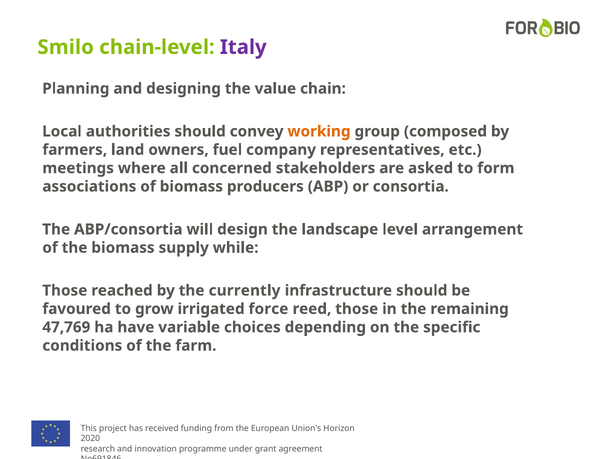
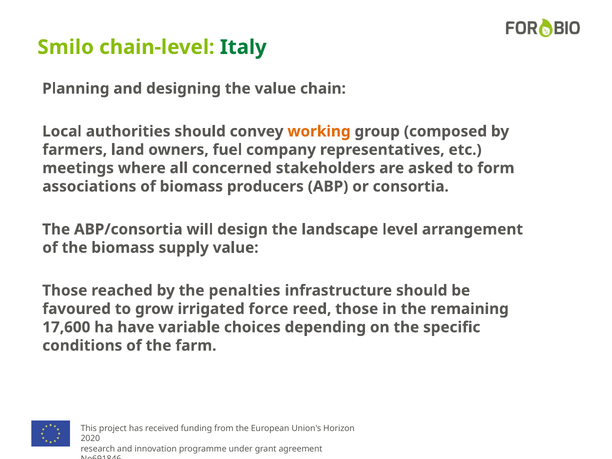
Italy colour: purple -> green
supply while: while -> value
currently: currently -> penalties
47,769: 47,769 -> 17,600
